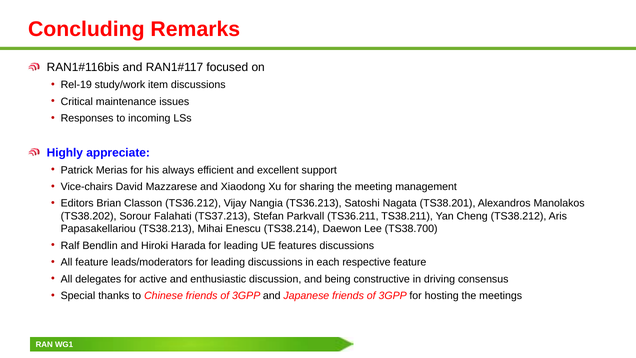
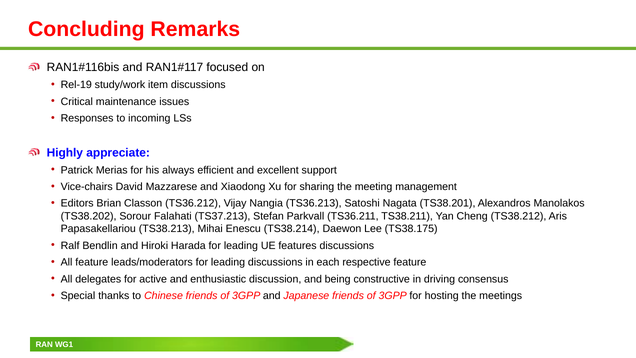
TS38.700: TS38.700 -> TS38.175
